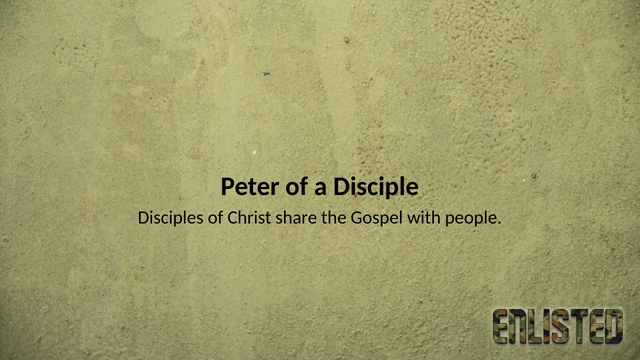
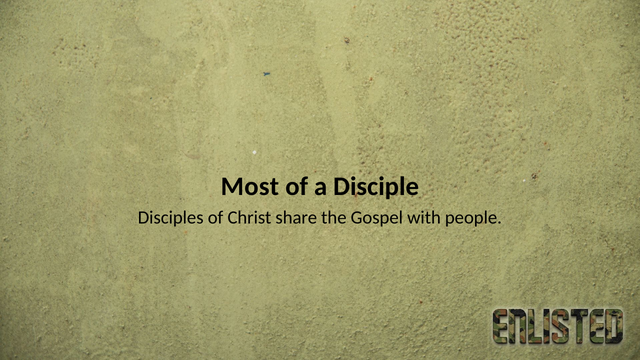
Peter: Peter -> Most
